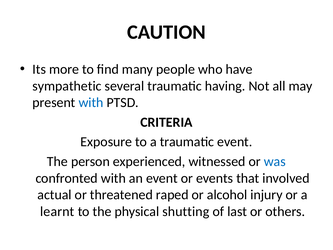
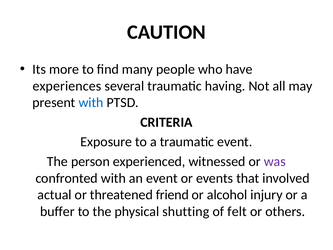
sympathetic: sympathetic -> experiences
was colour: blue -> purple
raped: raped -> friend
learnt: learnt -> buffer
last: last -> felt
